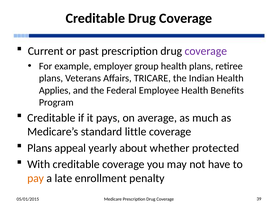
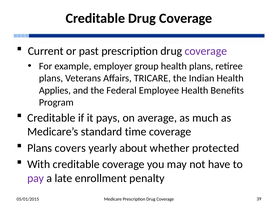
little: little -> time
appeal: appeal -> covers
pay colour: orange -> purple
